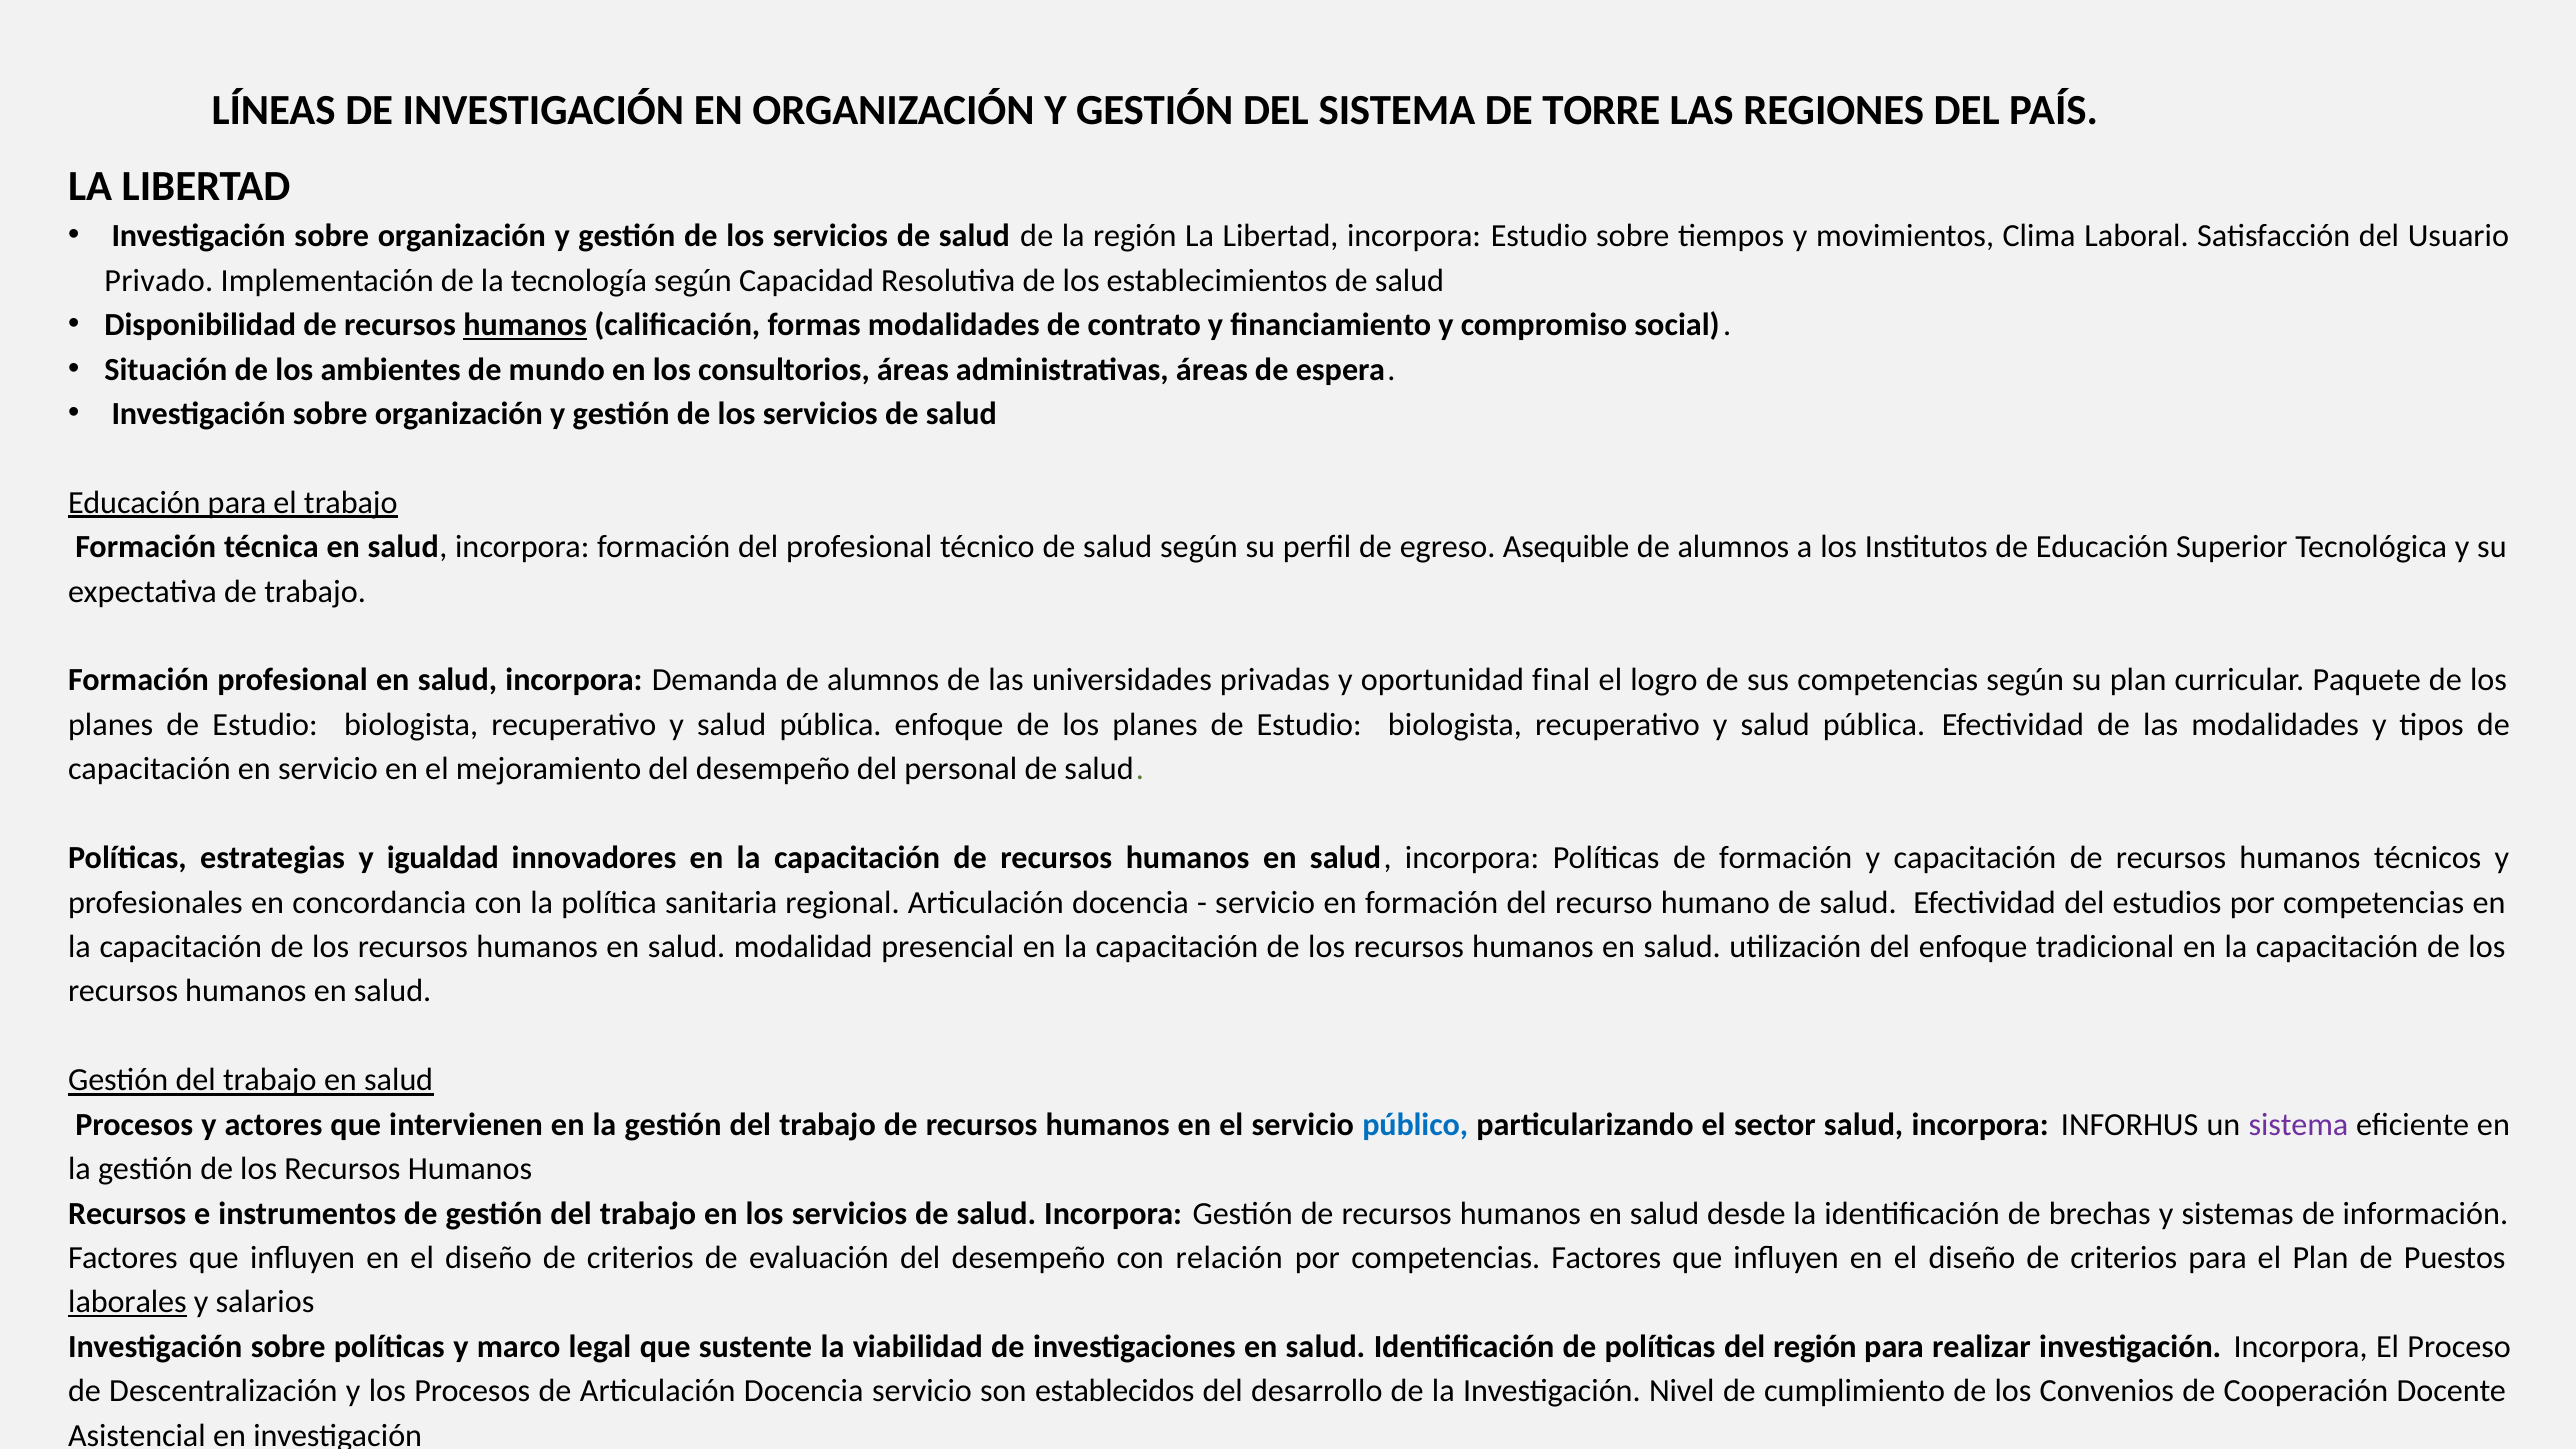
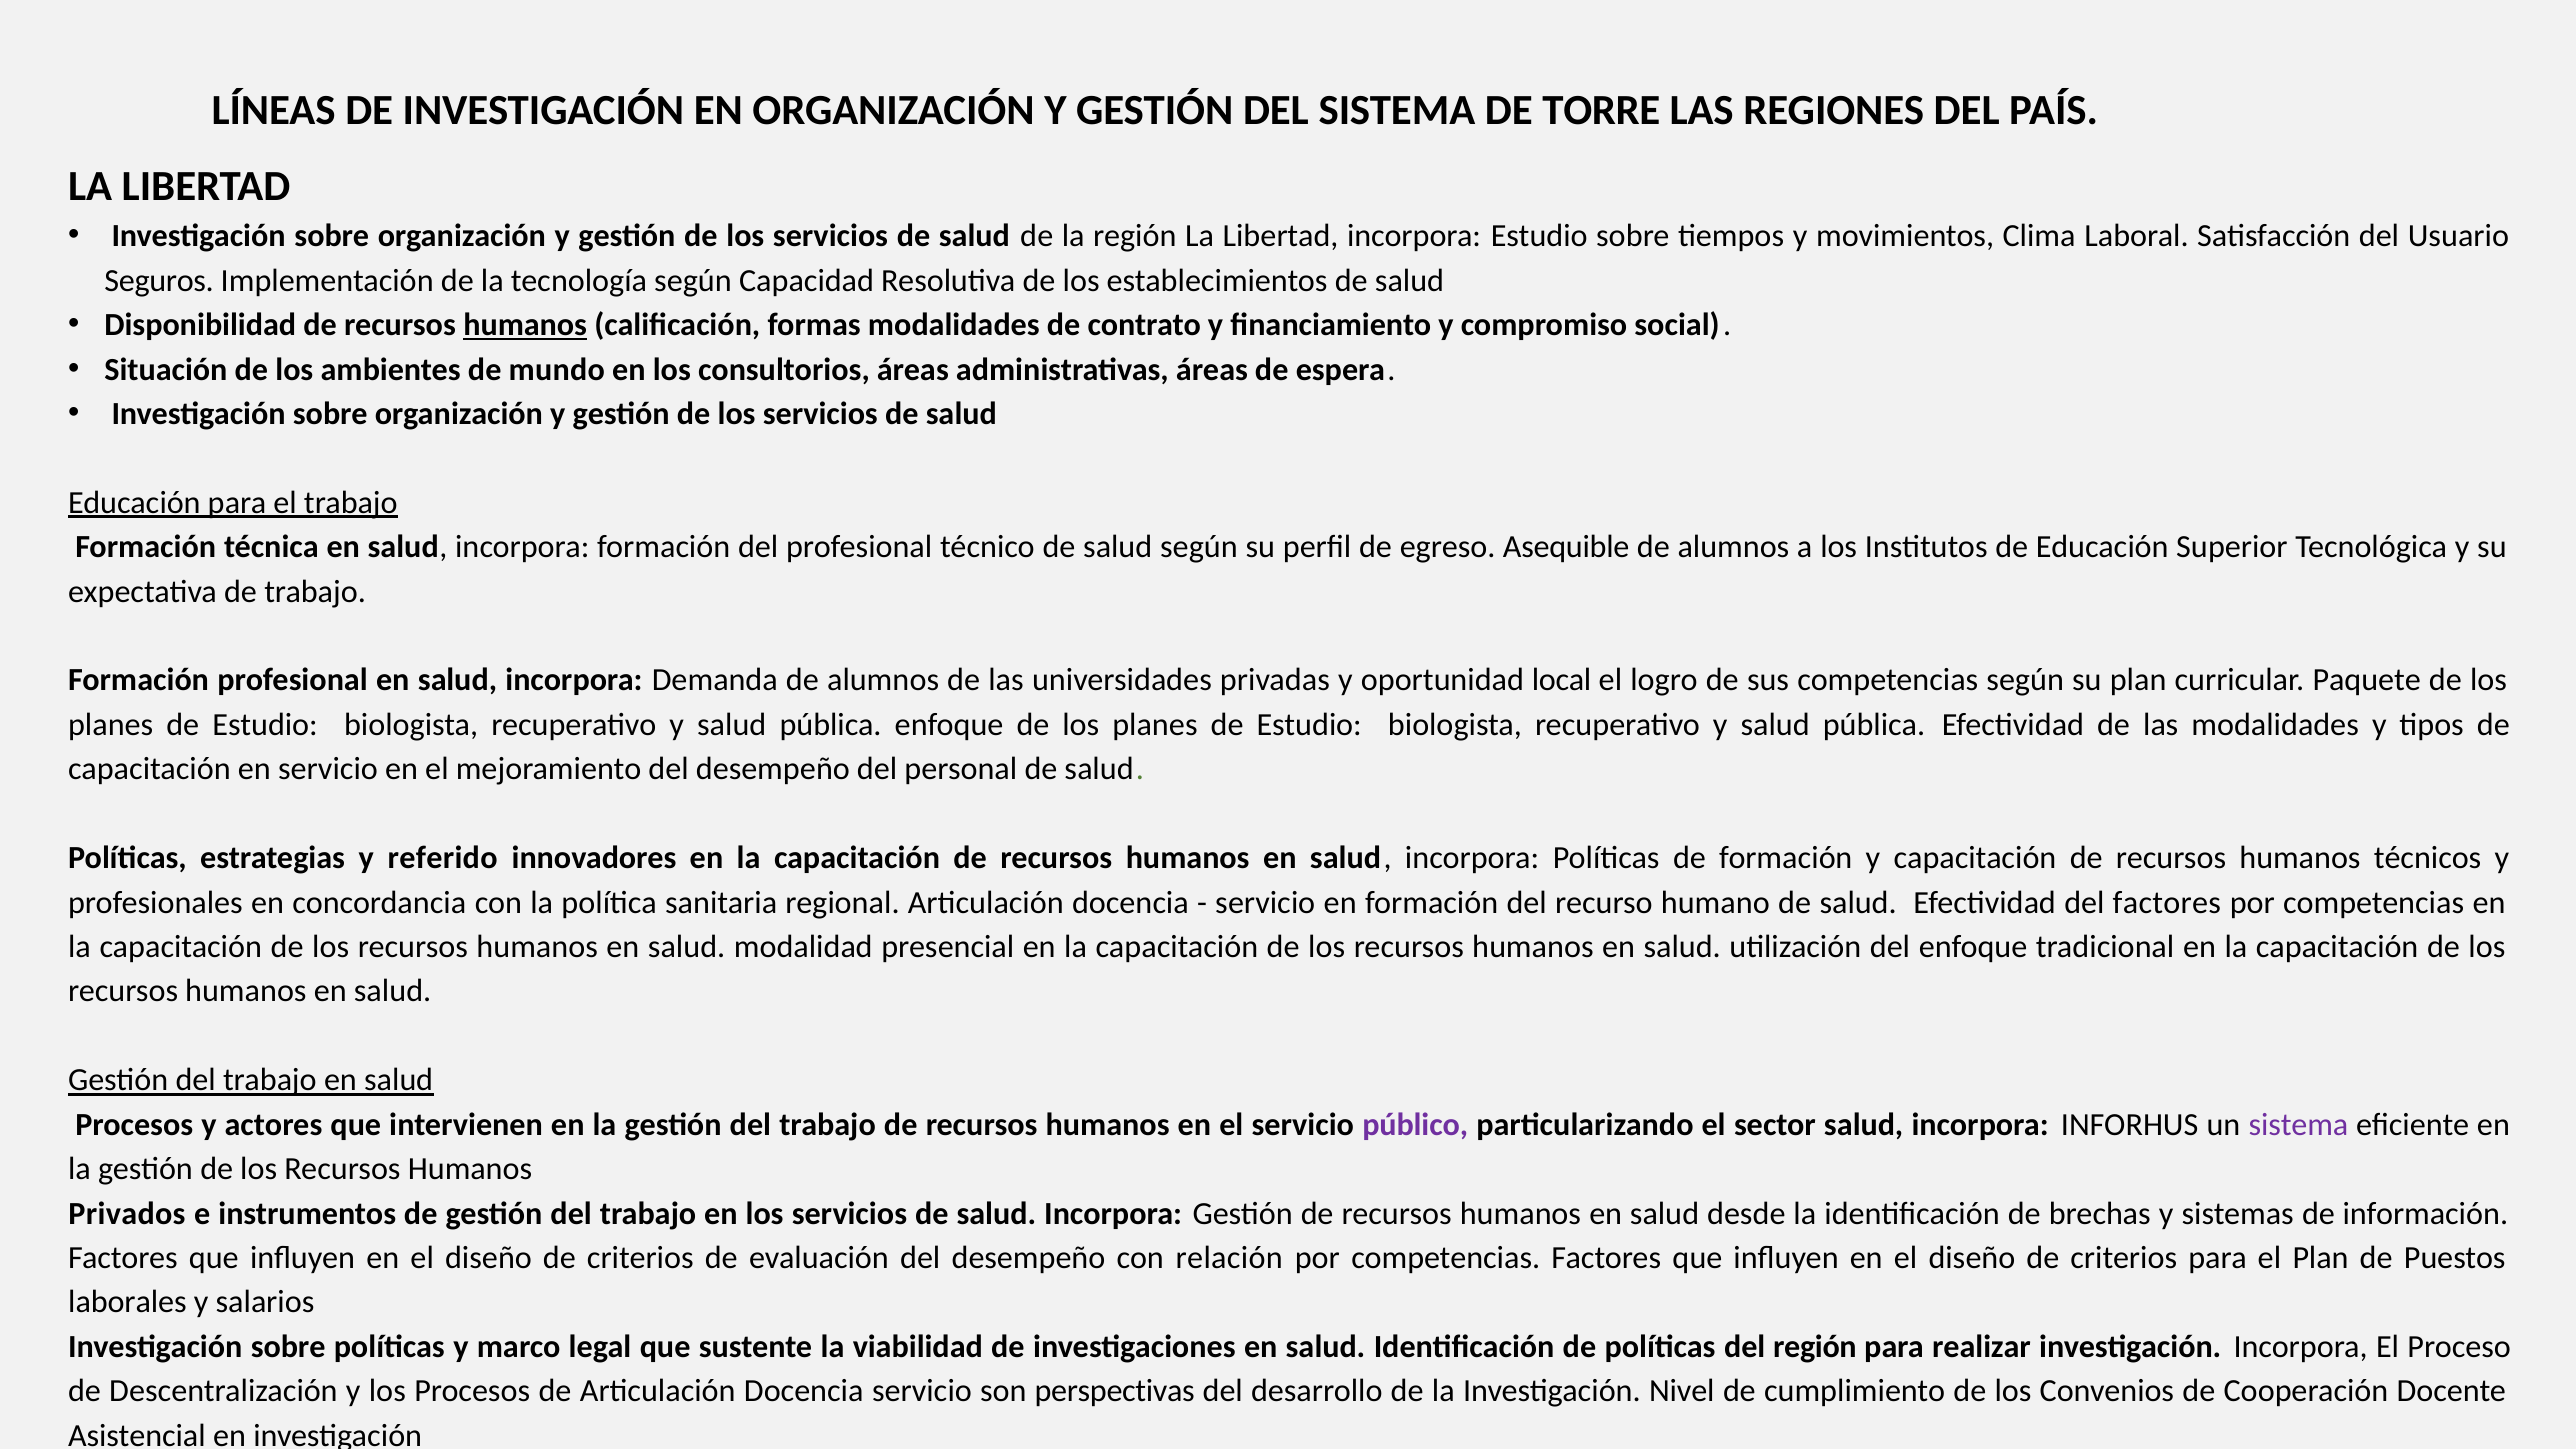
Privado: Privado -> Seguros
final: final -> local
igualdad: igualdad -> referido
del estudios: estudios -> factores
público colour: blue -> purple
Recursos at (127, 1213): Recursos -> Privados
laborales underline: present -> none
establecidos: establecidos -> perspectivas
